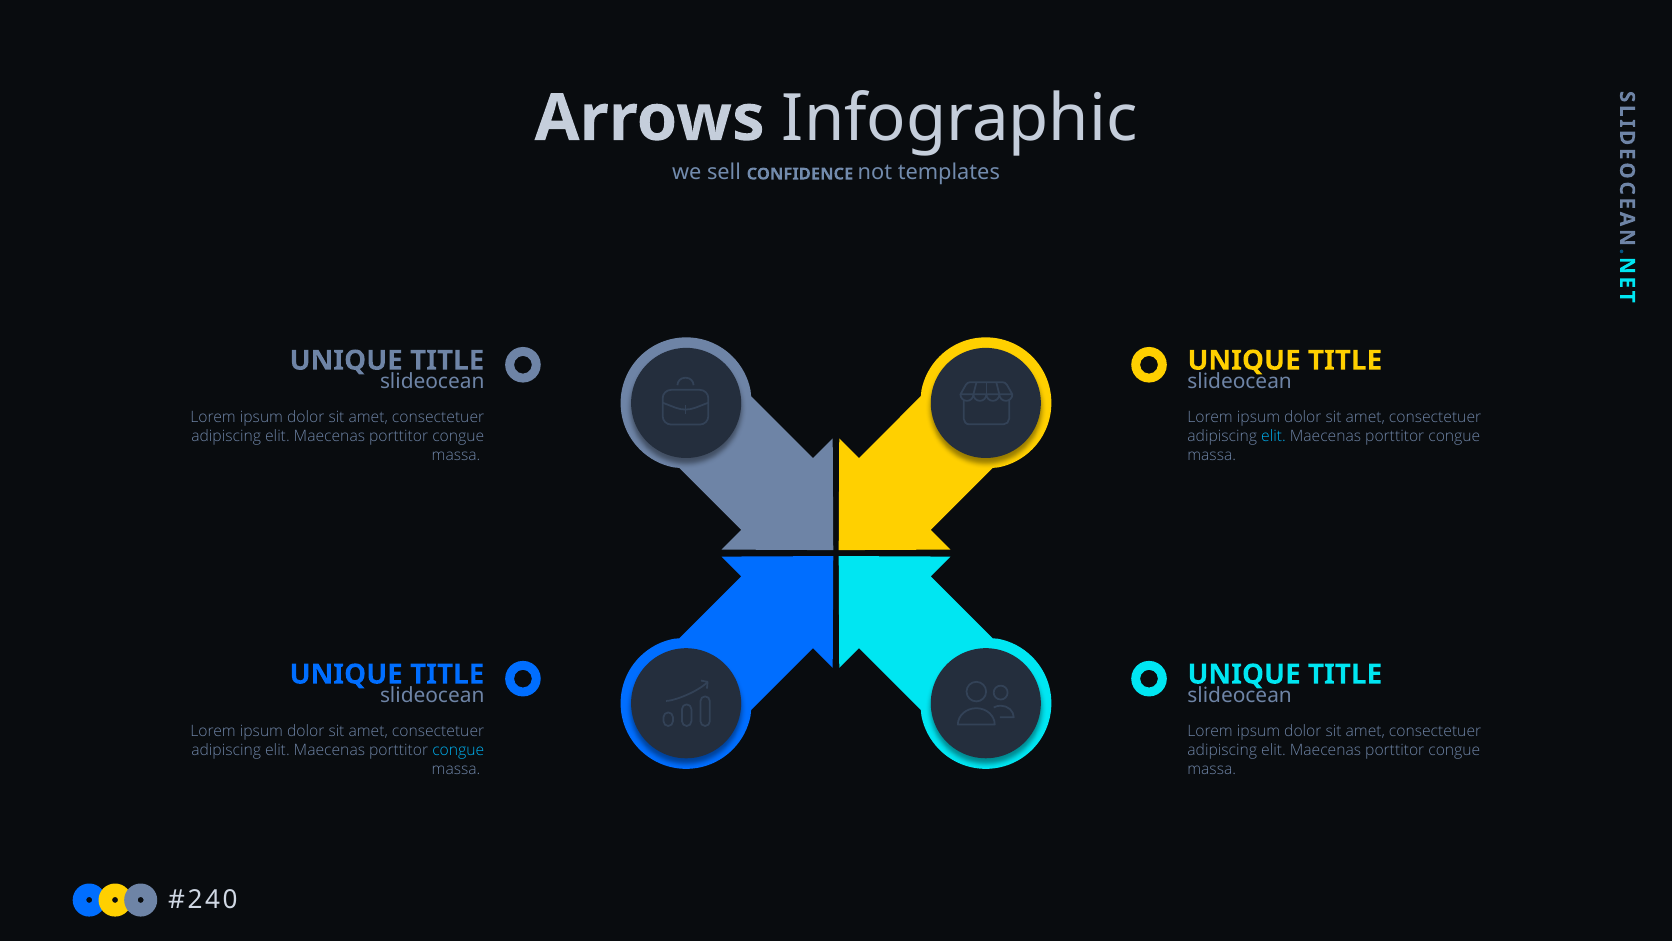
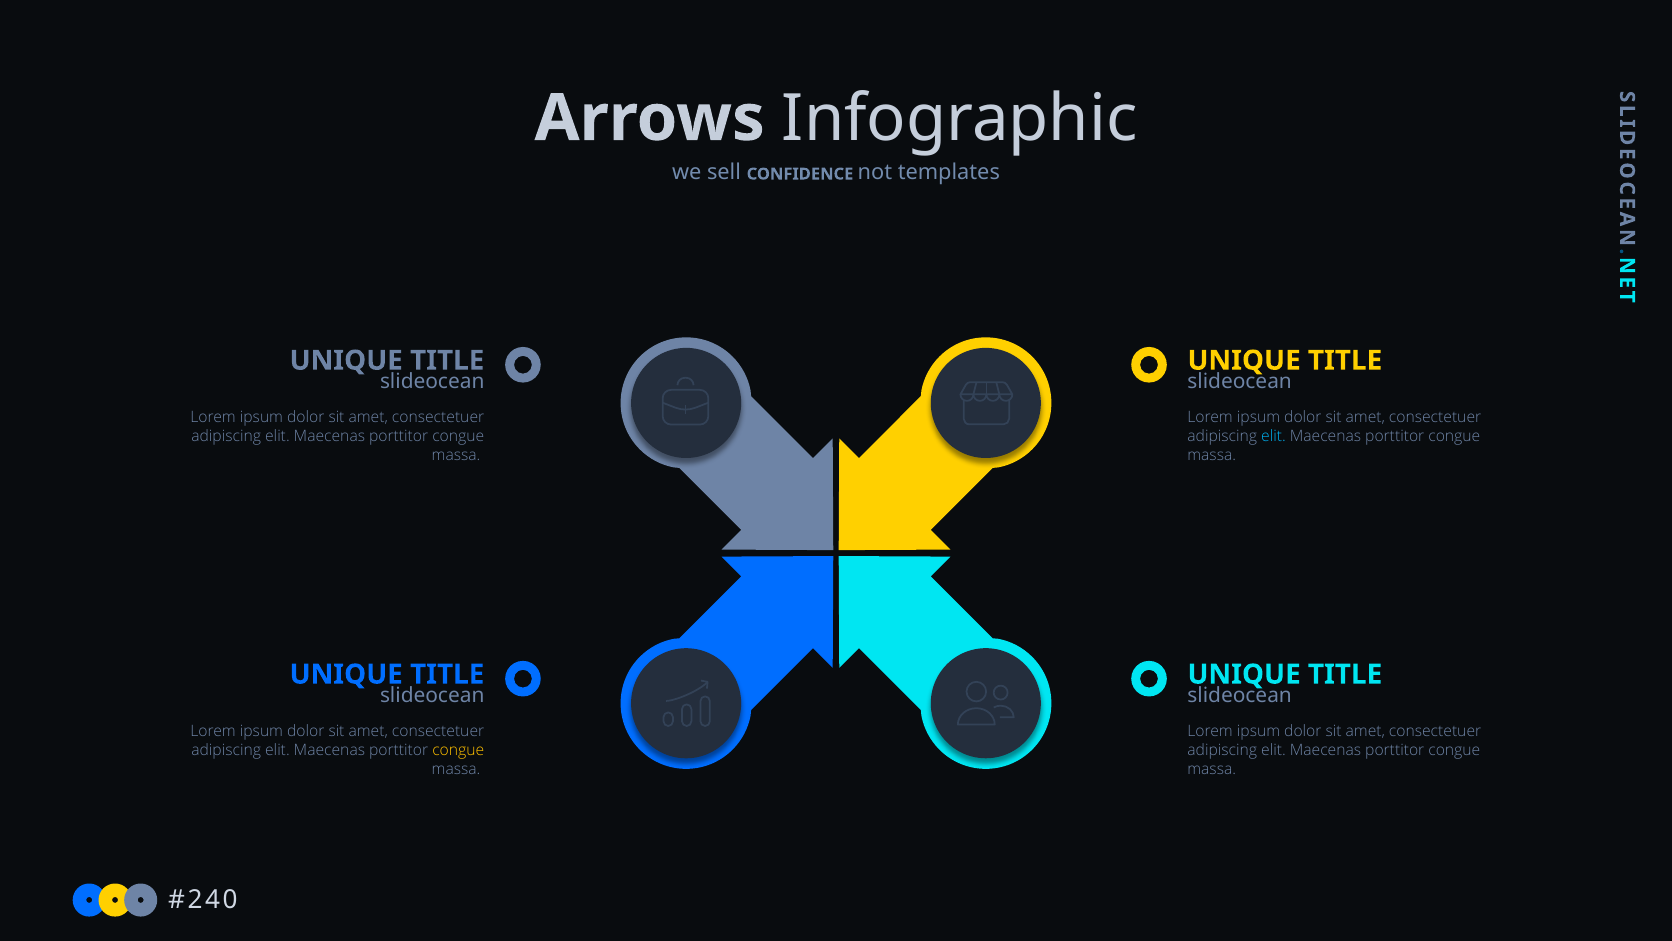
congue at (458, 750) colour: light blue -> yellow
